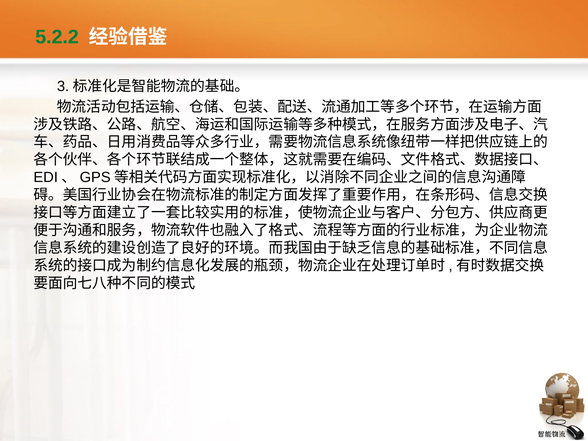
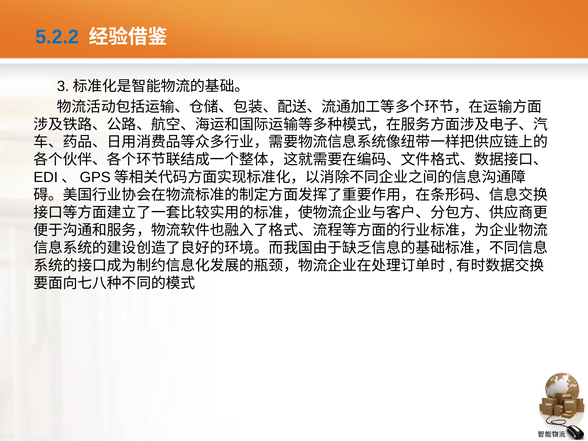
5.2.2 colour: green -> blue
